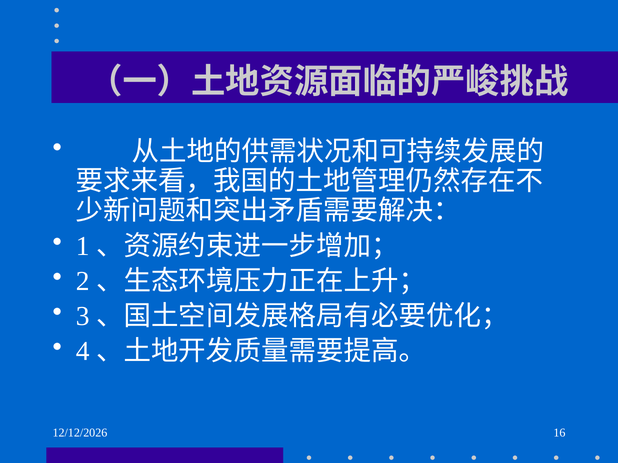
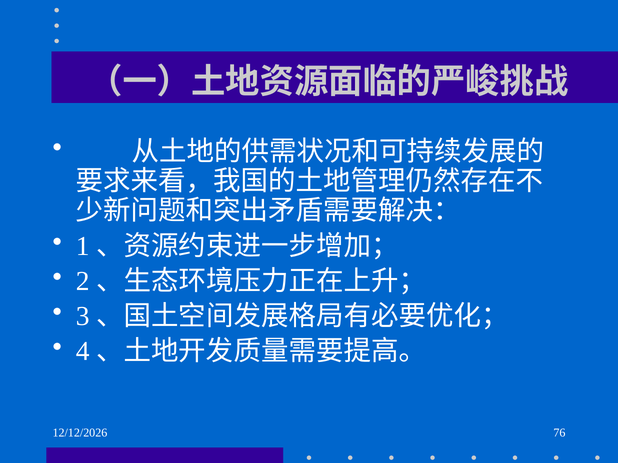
16: 16 -> 76
